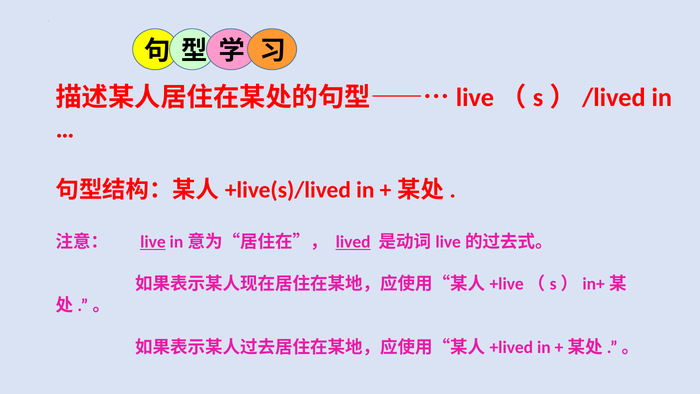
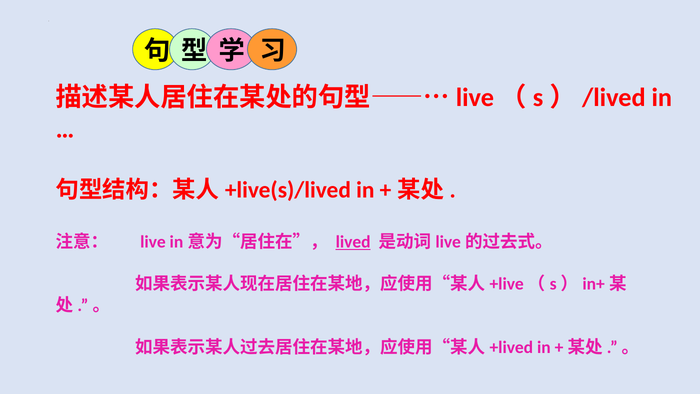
live underline: present -> none
